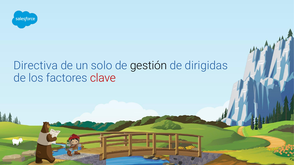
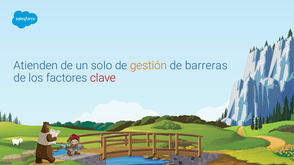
Directiva: Directiva -> Atienden
gestión colour: black -> orange
dirigidas: dirigidas -> barreras
